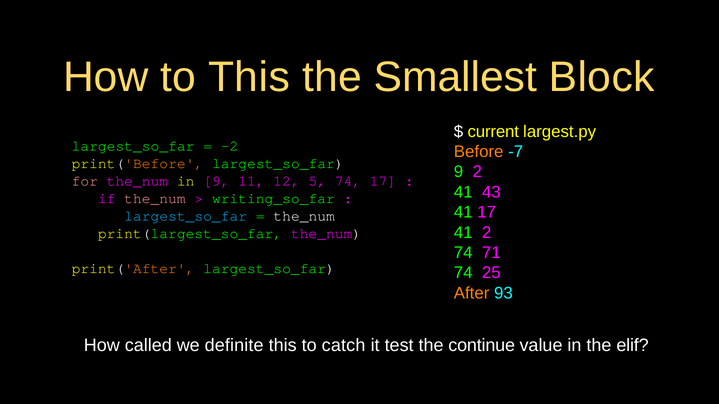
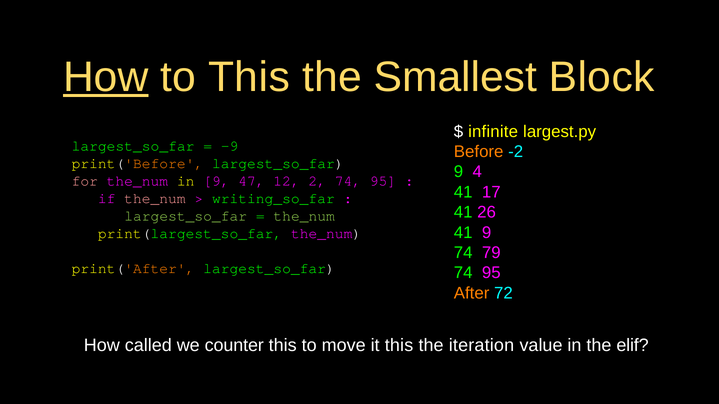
How at (106, 77) underline: none -> present
current: current -> infinite
-2: -2 -> -9
-7: -7 -> -2
9 2: 2 -> 4
11: 11 -> 47
5: 5 -> 2
17 at (383, 181): 17 -> 95
43: 43 -> 17
41 17: 17 -> 26
largest_so_far at (186, 216) colour: light blue -> light green
the_num at (304, 216) colour: white -> light green
41 2: 2 -> 9
71: 71 -> 79
25 at (491, 273): 25 -> 95
93: 93 -> 72
definite: definite -> counter
catch: catch -> move
it test: test -> this
continue: continue -> iteration
